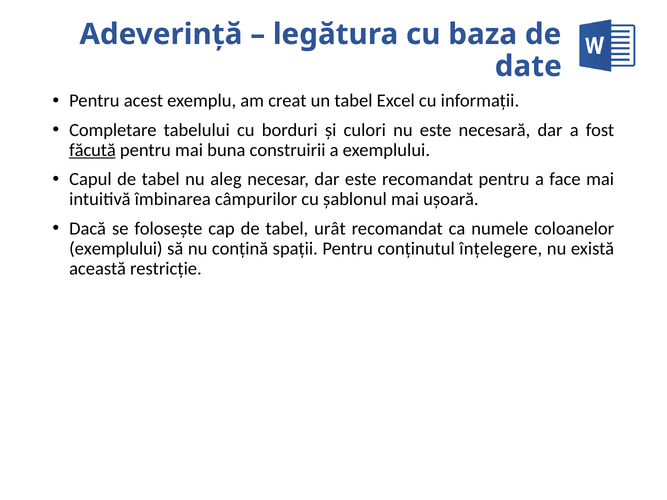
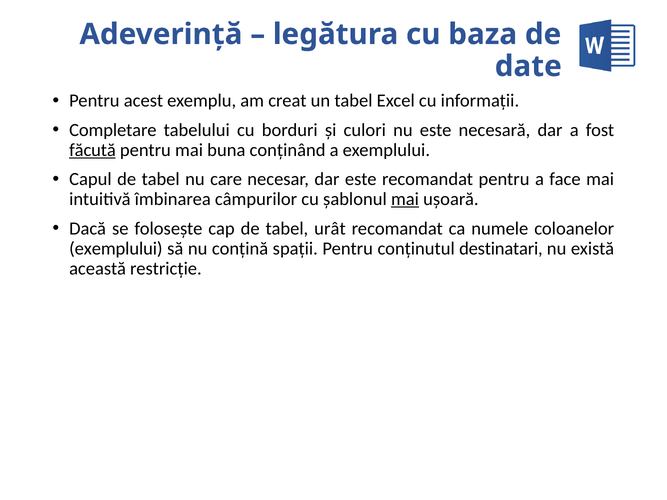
construirii: construirii -> conţinând
aleg: aleg -> care
mai at (405, 199) underline: none -> present
înţelegere: înţelegere -> destinatari
